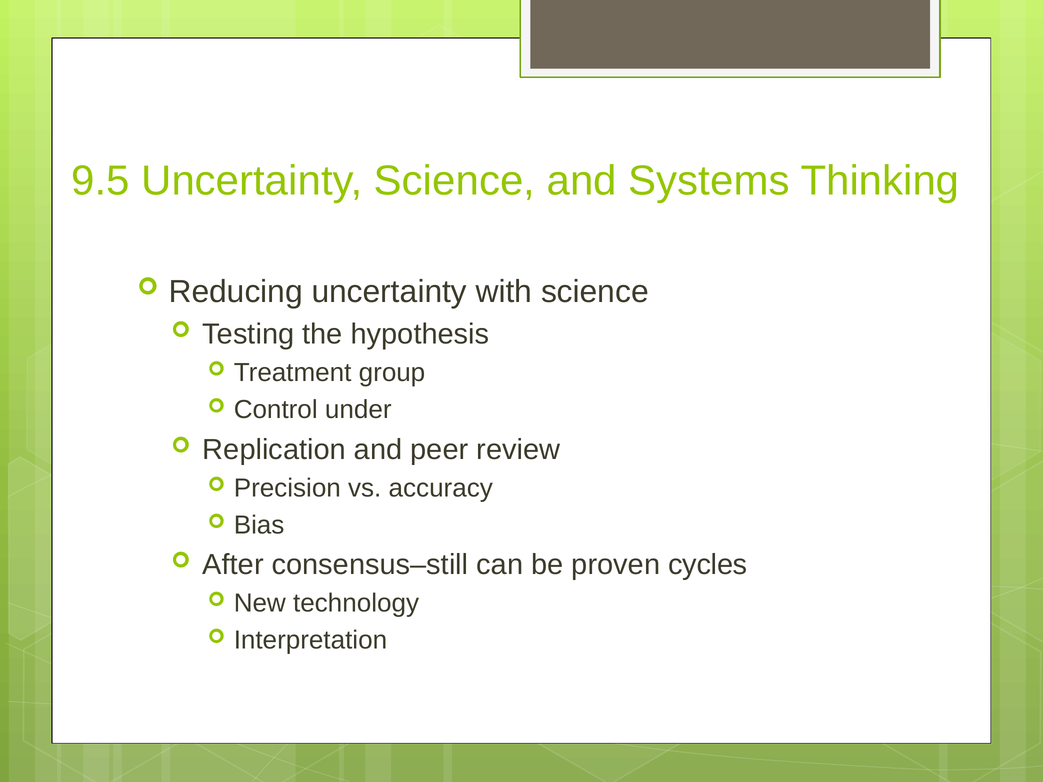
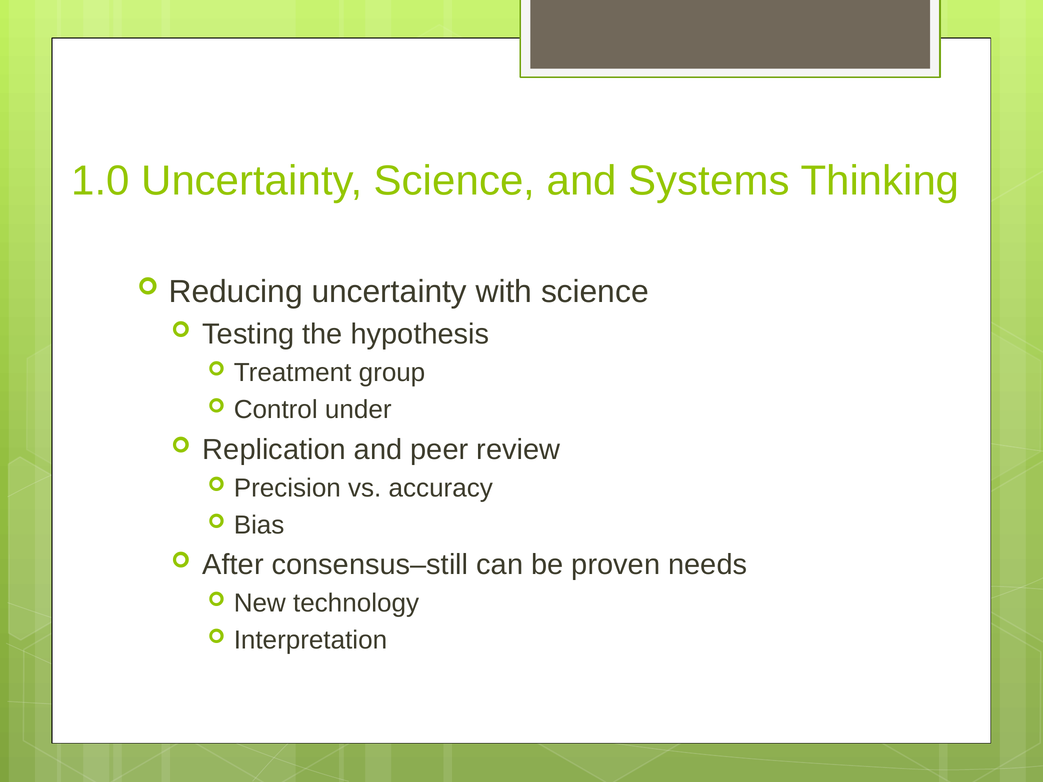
9.5: 9.5 -> 1.0
cycles: cycles -> needs
